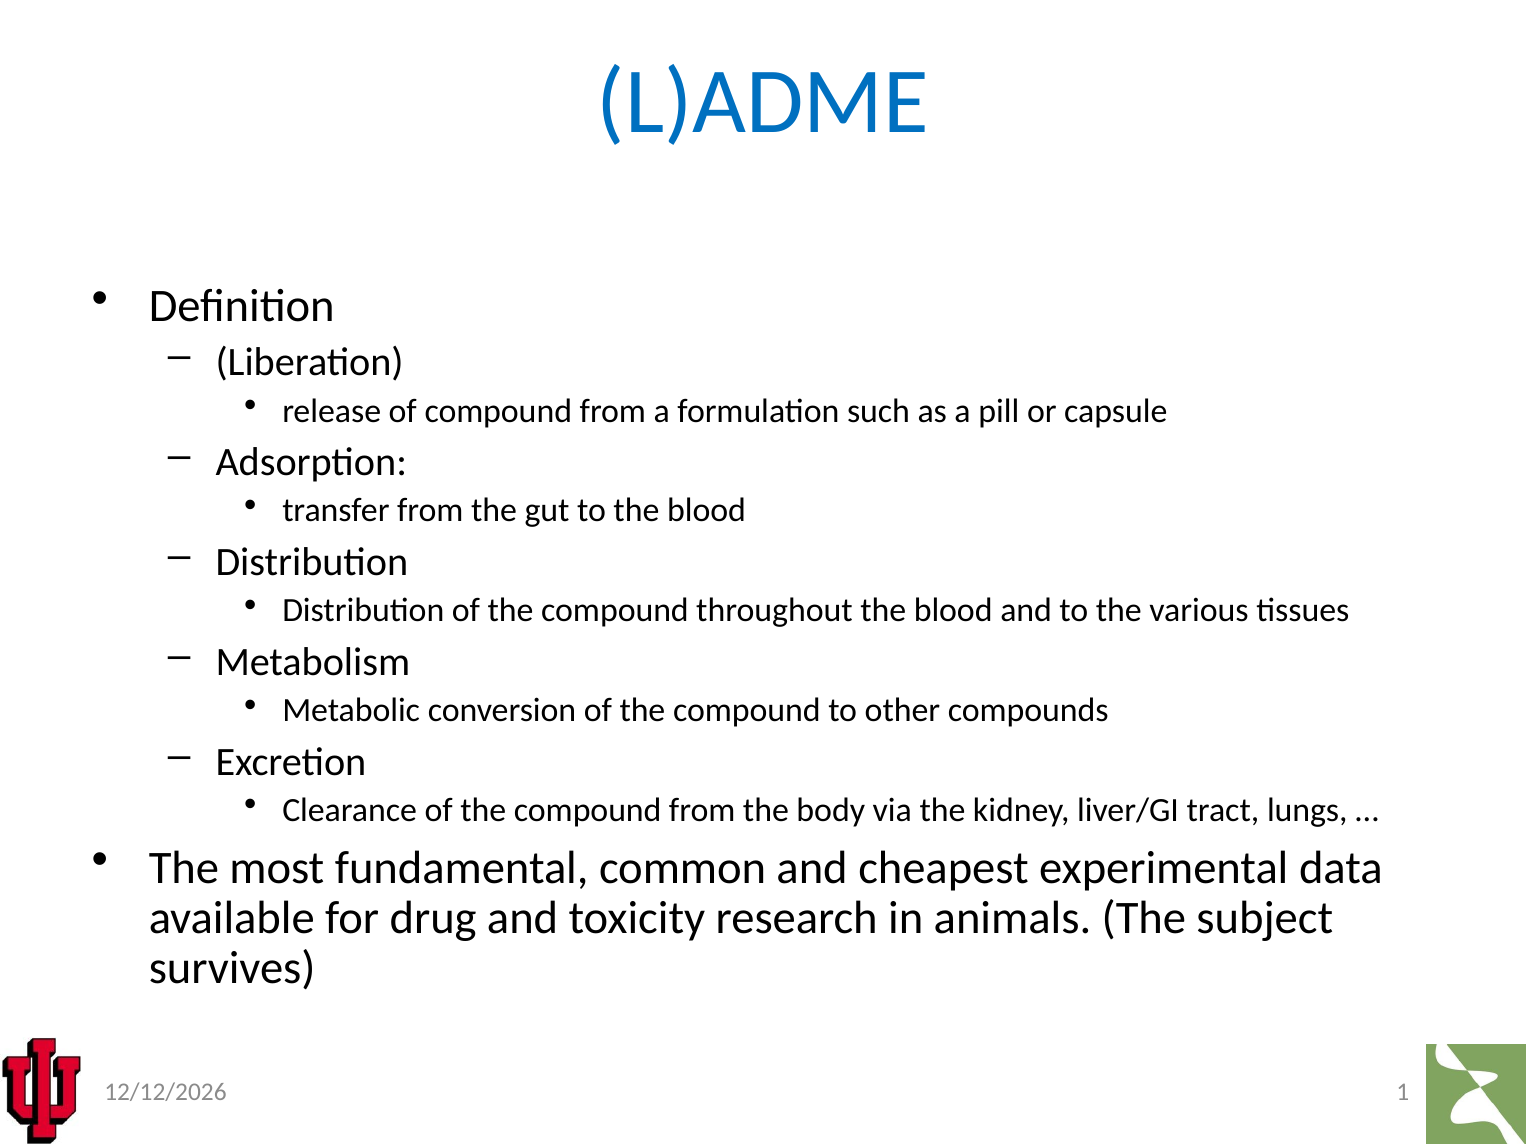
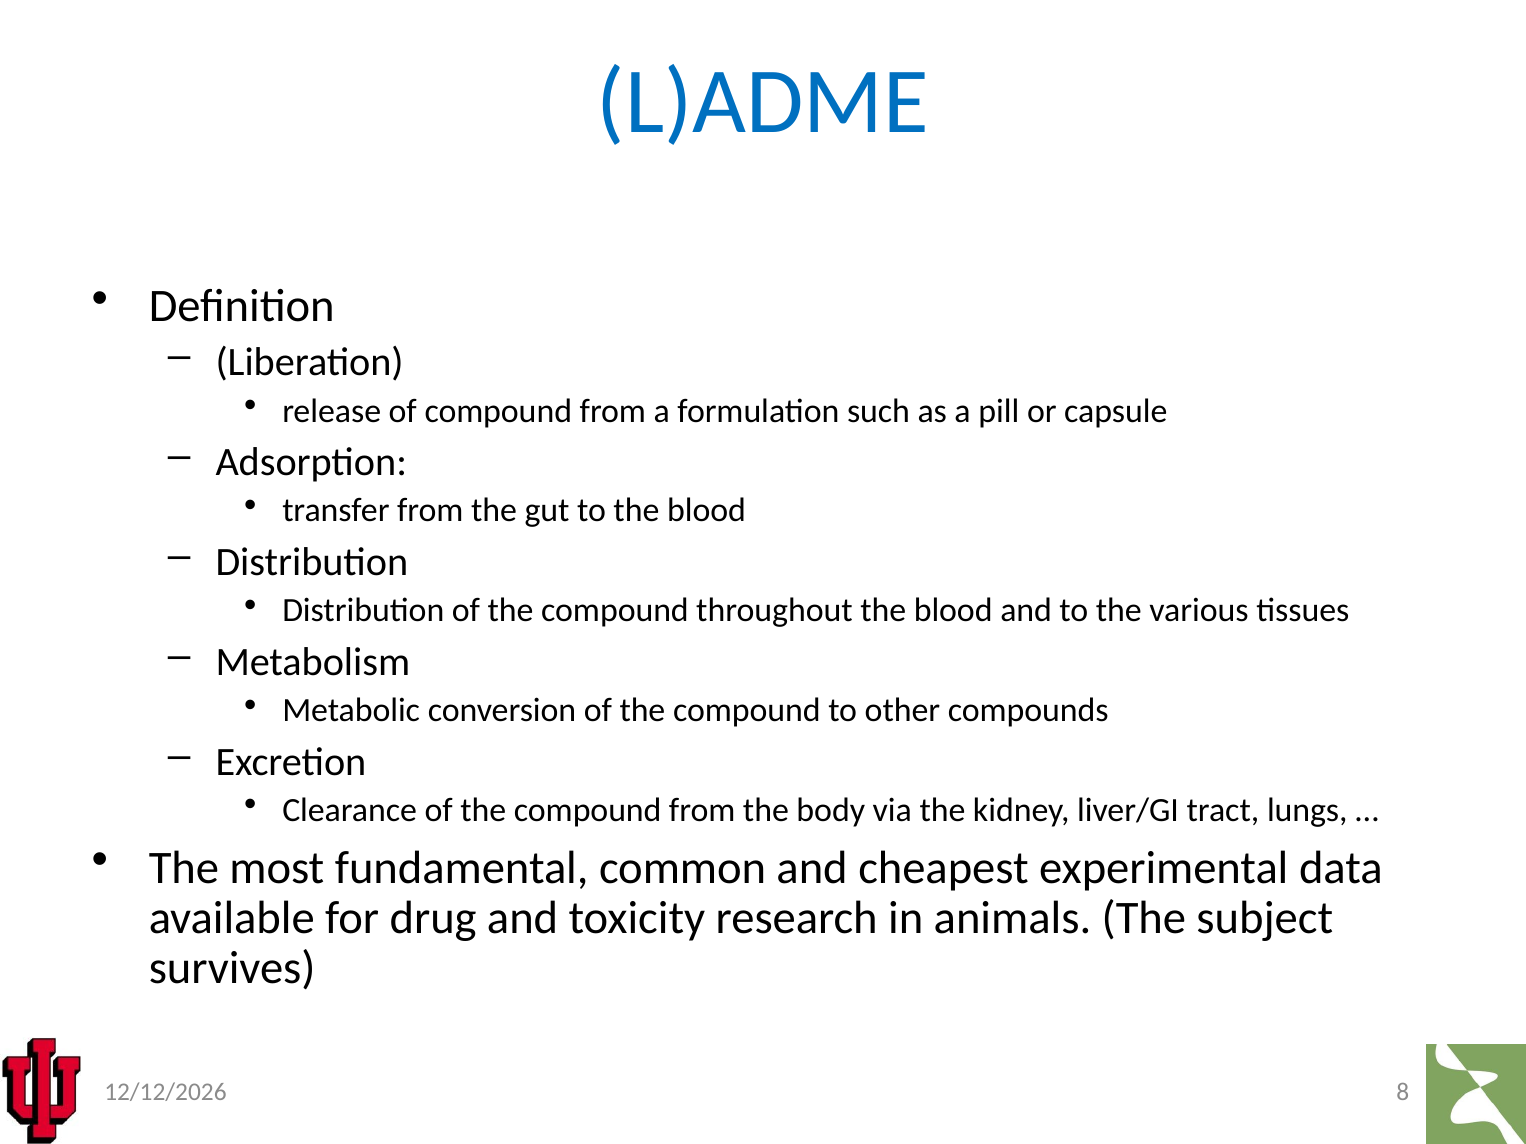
1: 1 -> 8
